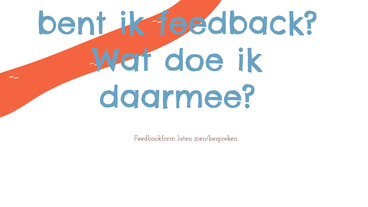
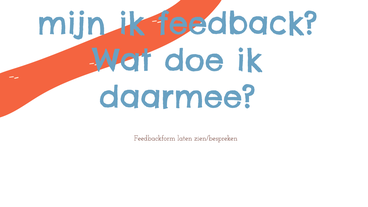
bent: bent -> mijn
